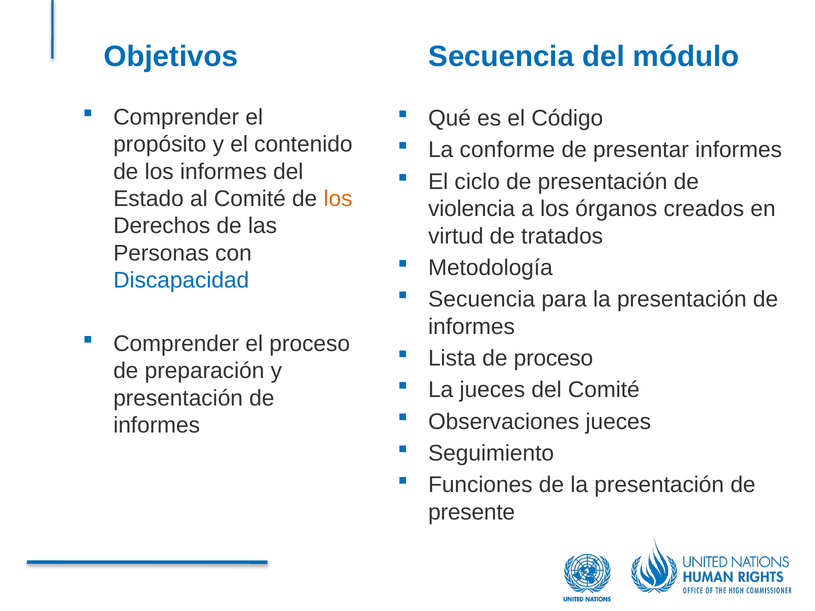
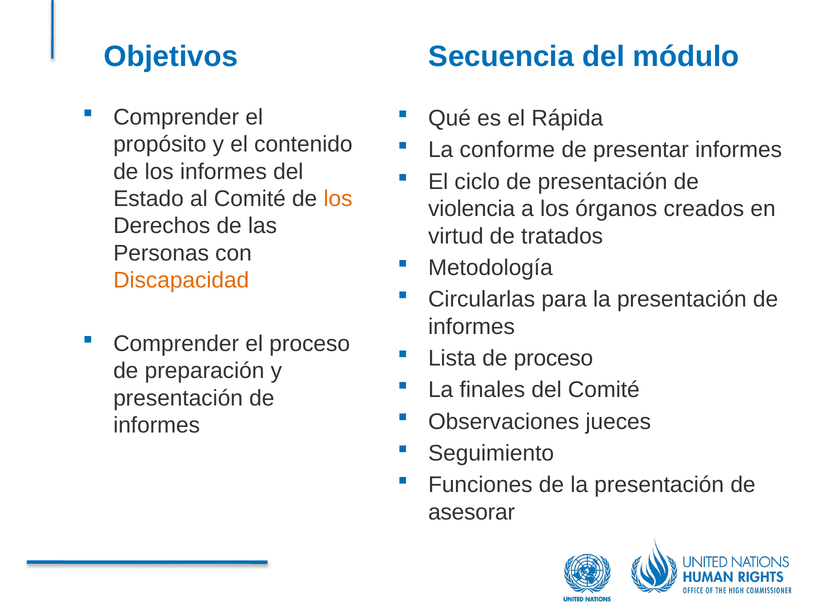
Código: Código -> Rápida
Discapacidad colour: blue -> orange
Secuencia at (482, 300): Secuencia -> Circularlas
La jueces: jueces -> finales
presente: presente -> asesorar
